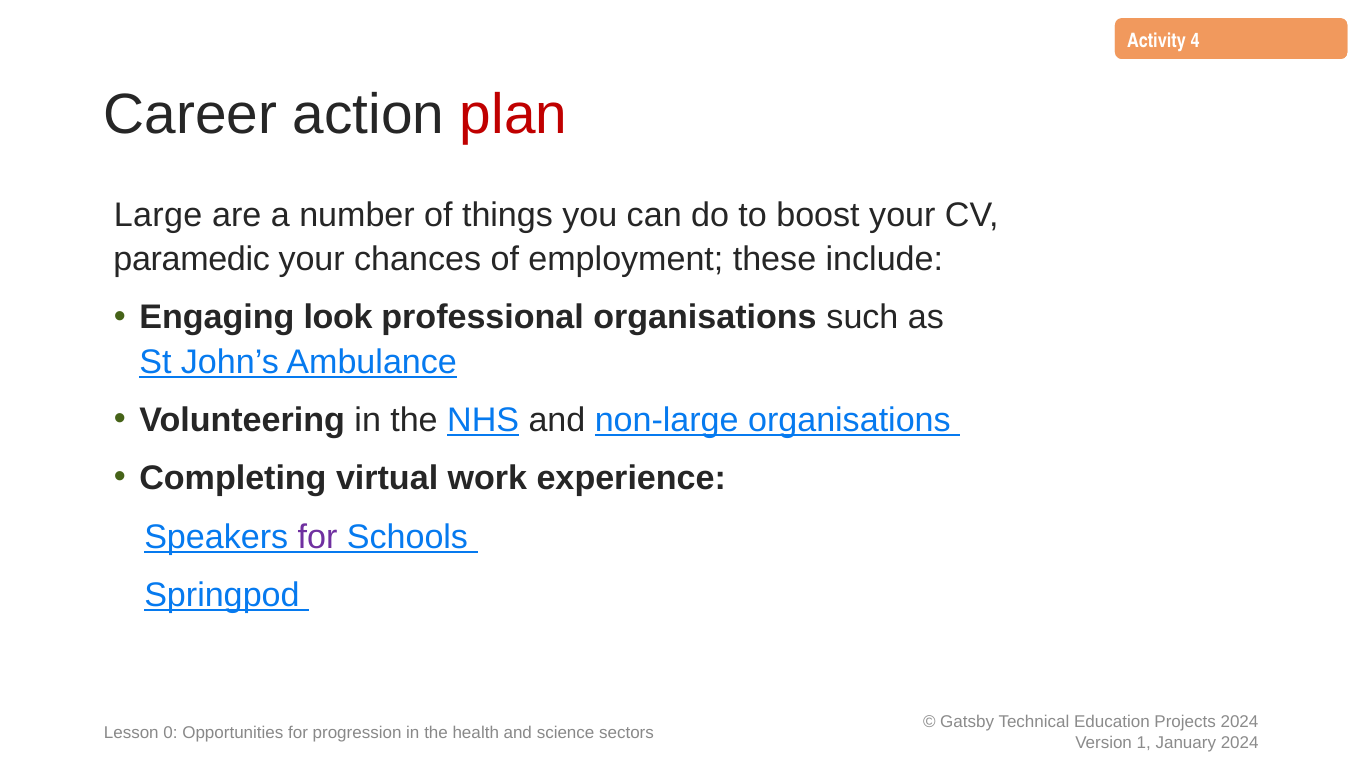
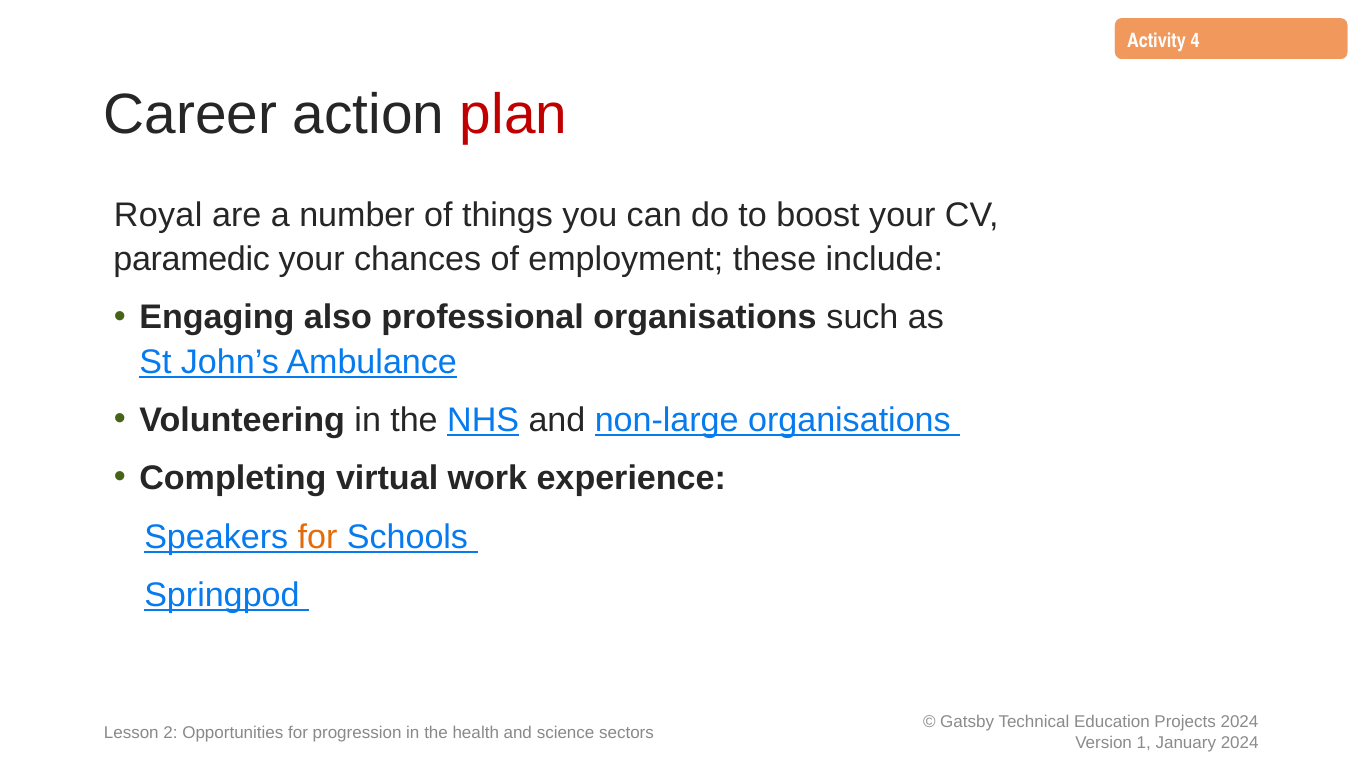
Large: Large -> Royal
look: look -> also
for at (318, 537) colour: purple -> orange
0: 0 -> 2
